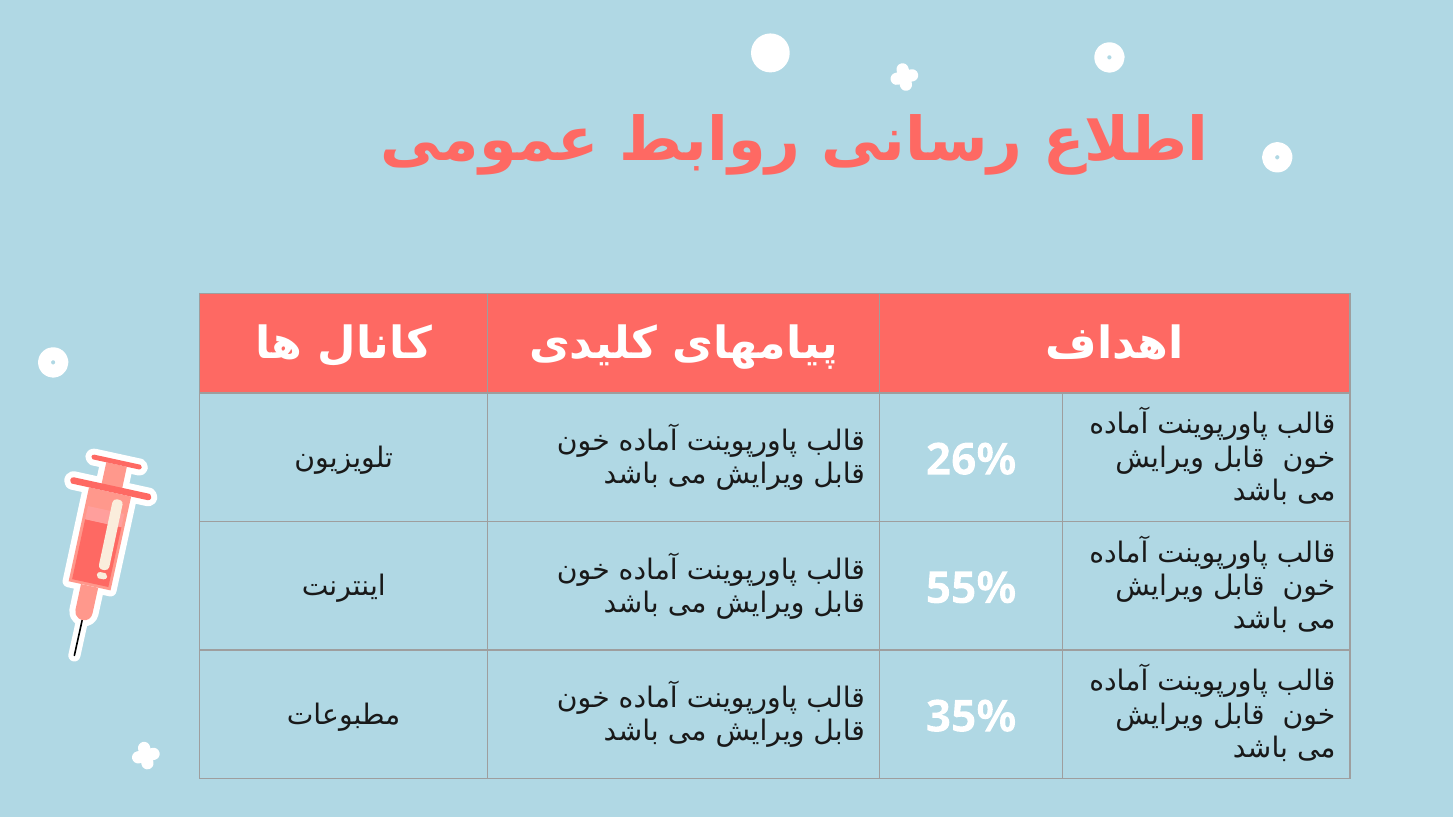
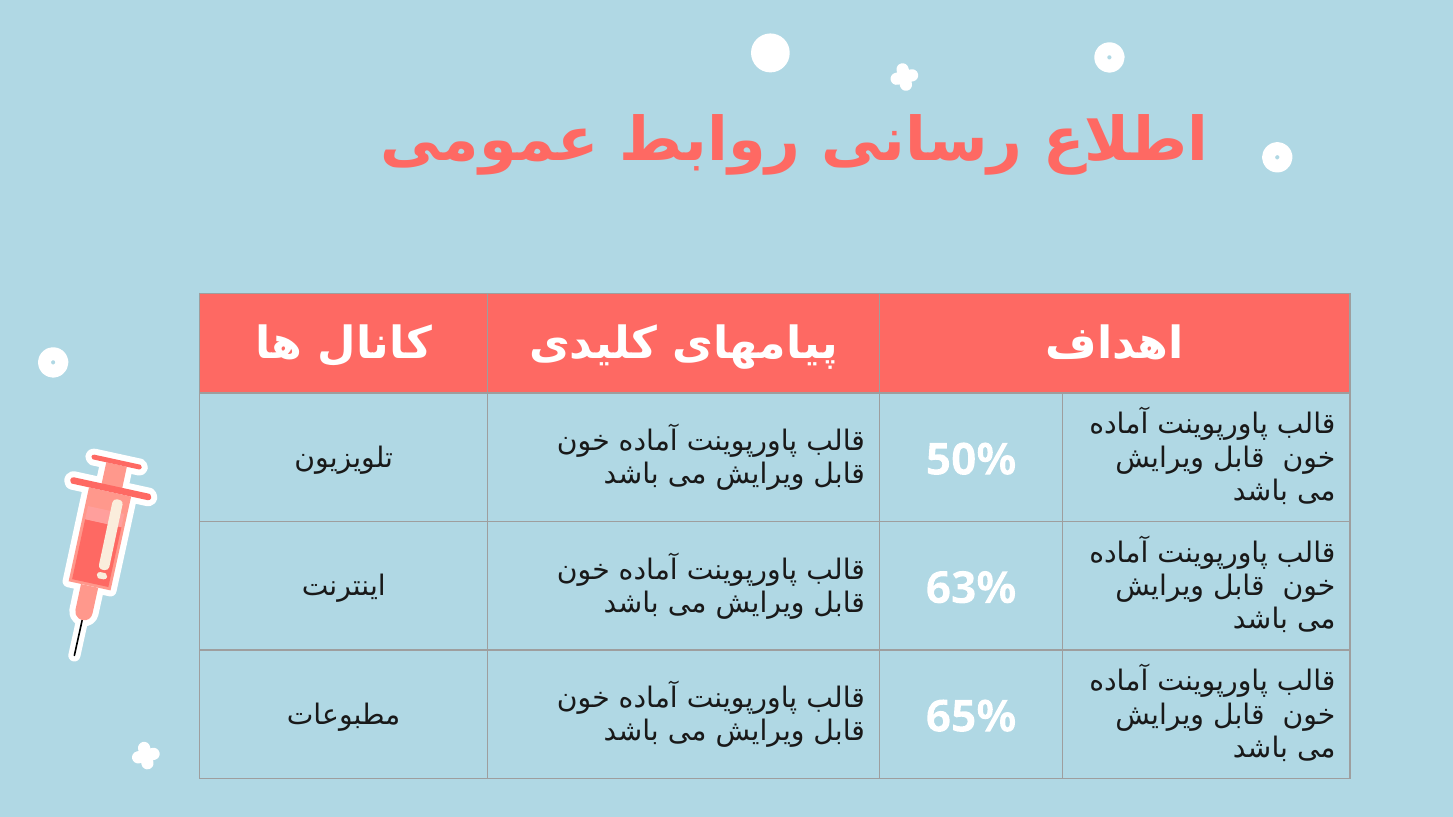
26%: 26% -> 50%
55%: 55% -> 63%
35%: 35% -> 65%
